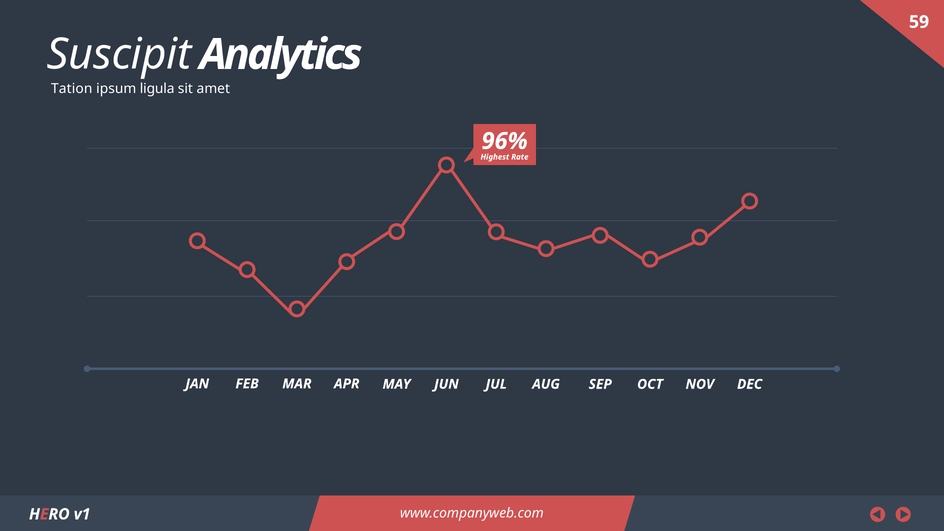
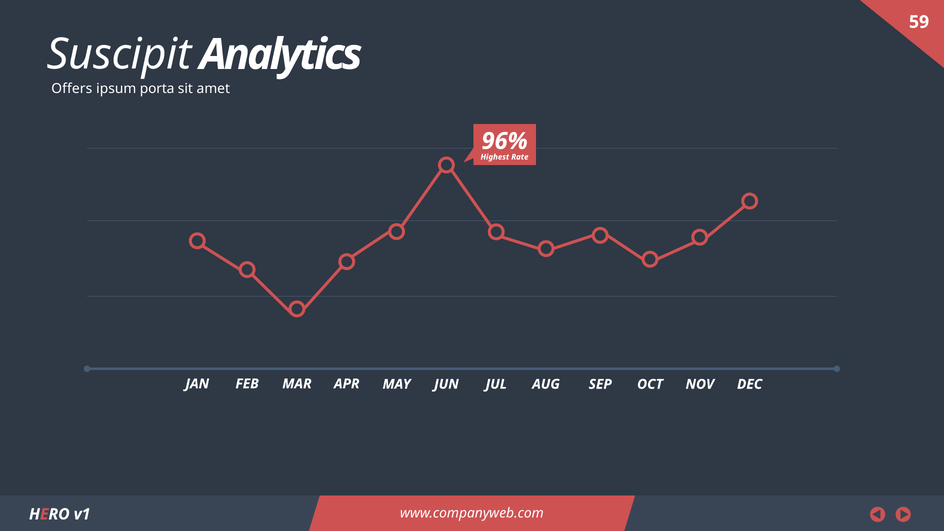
Tation: Tation -> Offers
ligula: ligula -> porta
